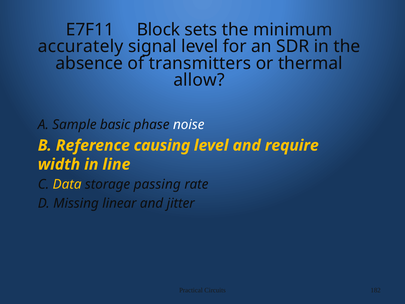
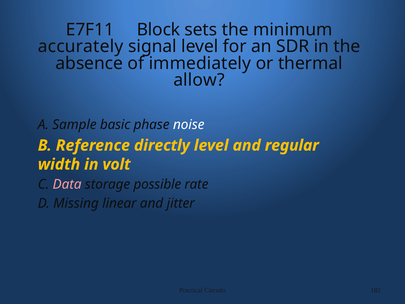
transmitters: transmitters -> immediately
causing: causing -> directly
require: require -> regular
line: line -> volt
Data colour: yellow -> pink
passing: passing -> possible
